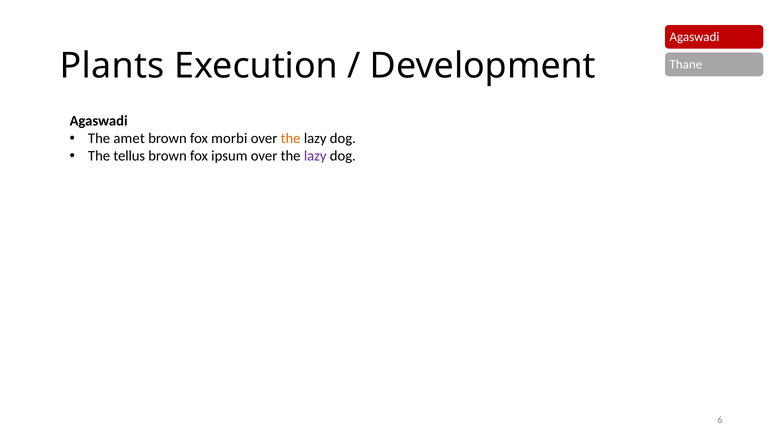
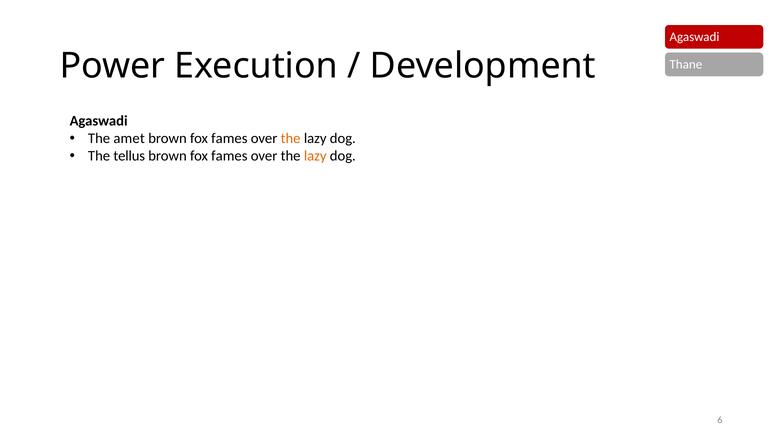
Plants: Plants -> Power
morbi at (229, 138): morbi -> fames
ipsum at (229, 156): ipsum -> fames
lazy at (315, 156) colour: purple -> orange
